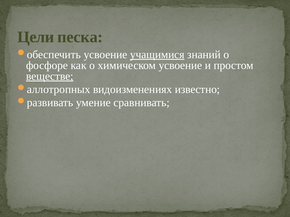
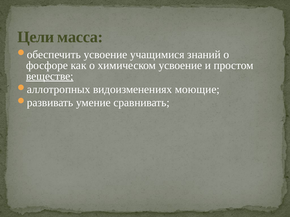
песка: песка -> масса
учащимися underline: present -> none
известно: известно -> моющие
